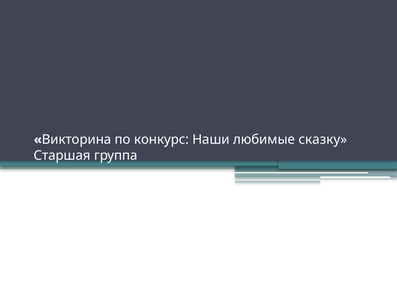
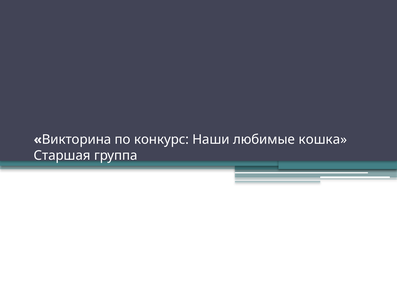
сказку: сказку -> кошка
